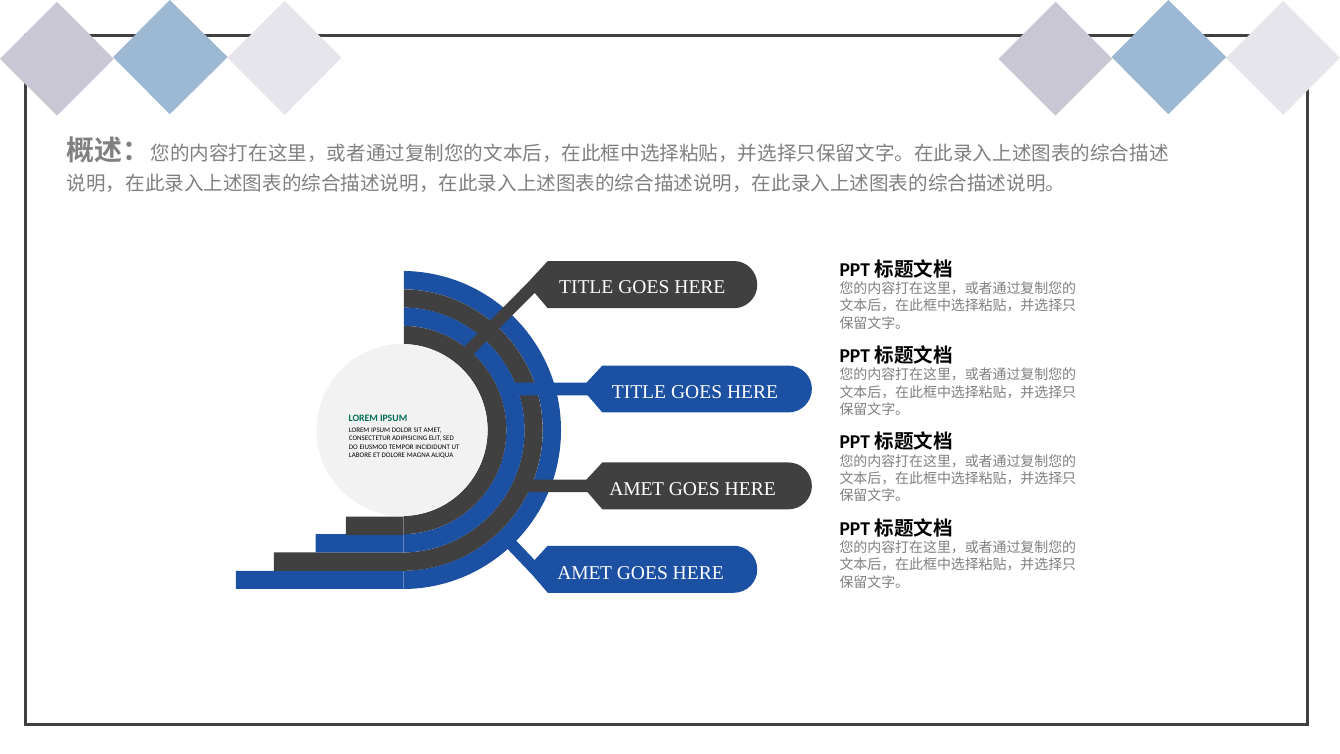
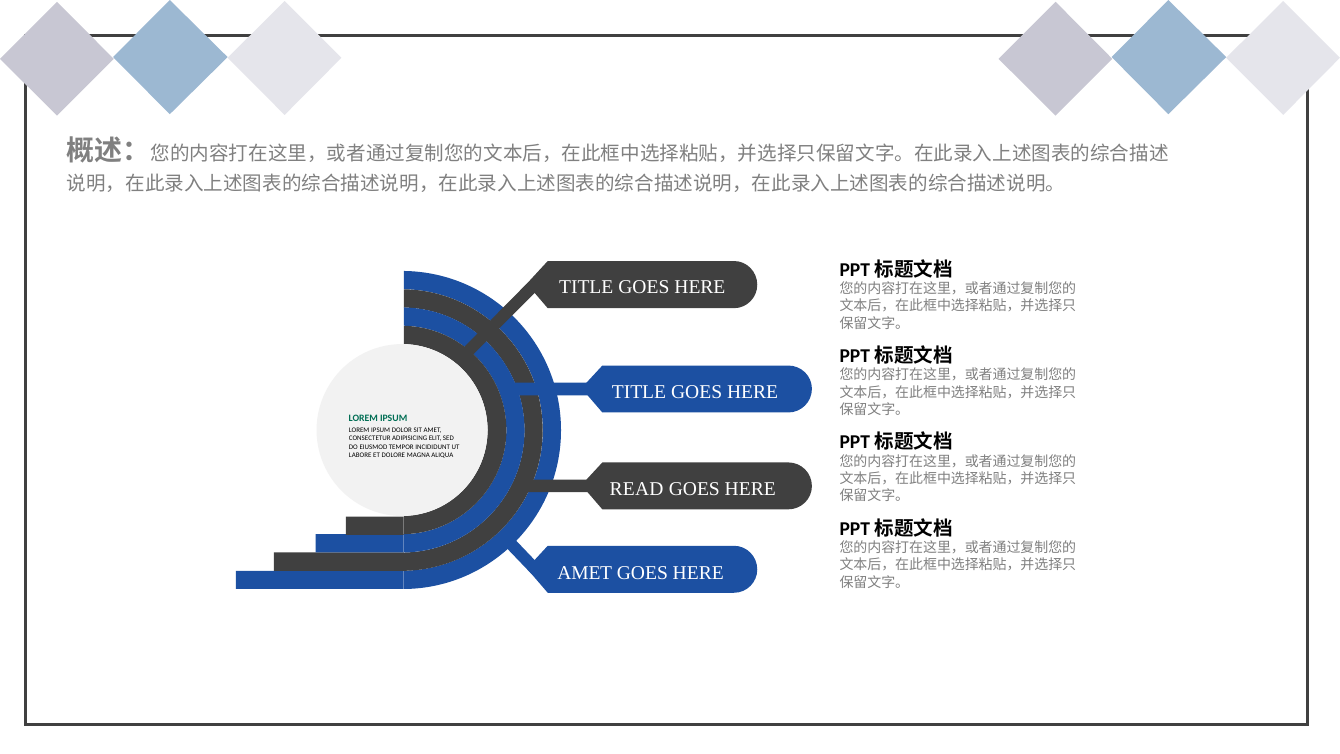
AMET at (637, 488): AMET -> READ
